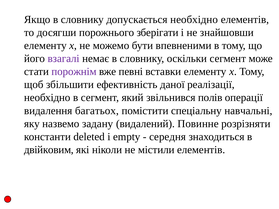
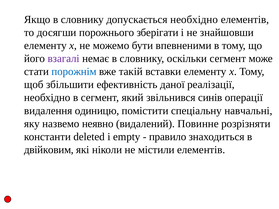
порожнім colour: purple -> blue
певні: певні -> такій
полів: полів -> синів
багатьох: багатьох -> одиницю
задану: задану -> неявно
середня: середня -> правило
